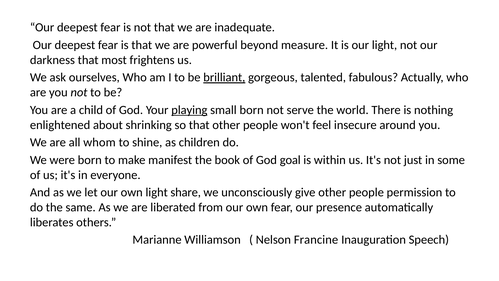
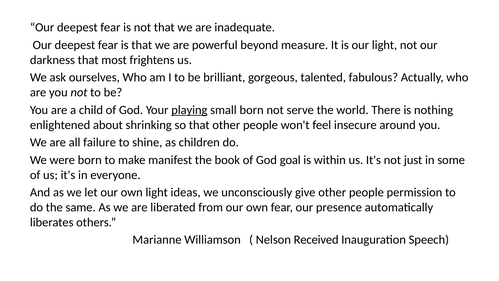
brilliant underline: present -> none
whom: whom -> failure
share: share -> ideas
Francine: Francine -> Received
